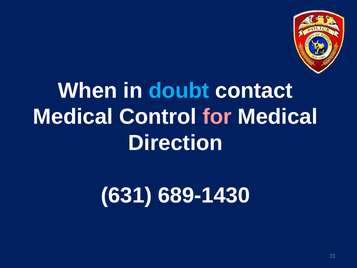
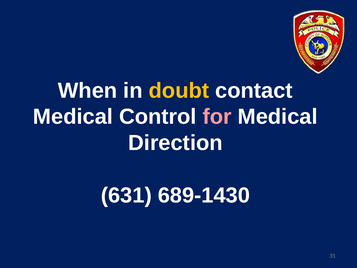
doubt colour: light blue -> yellow
